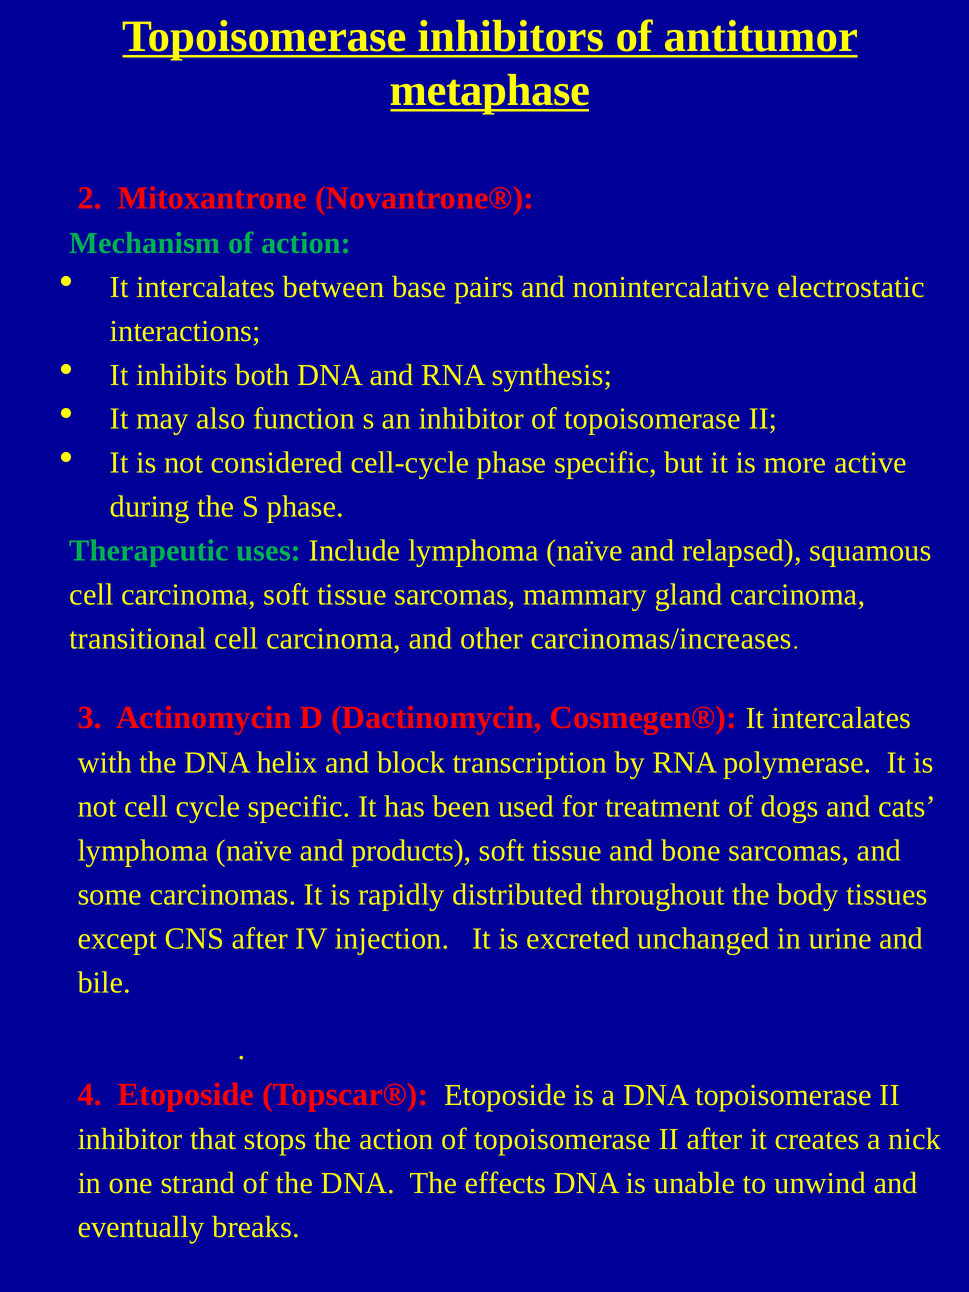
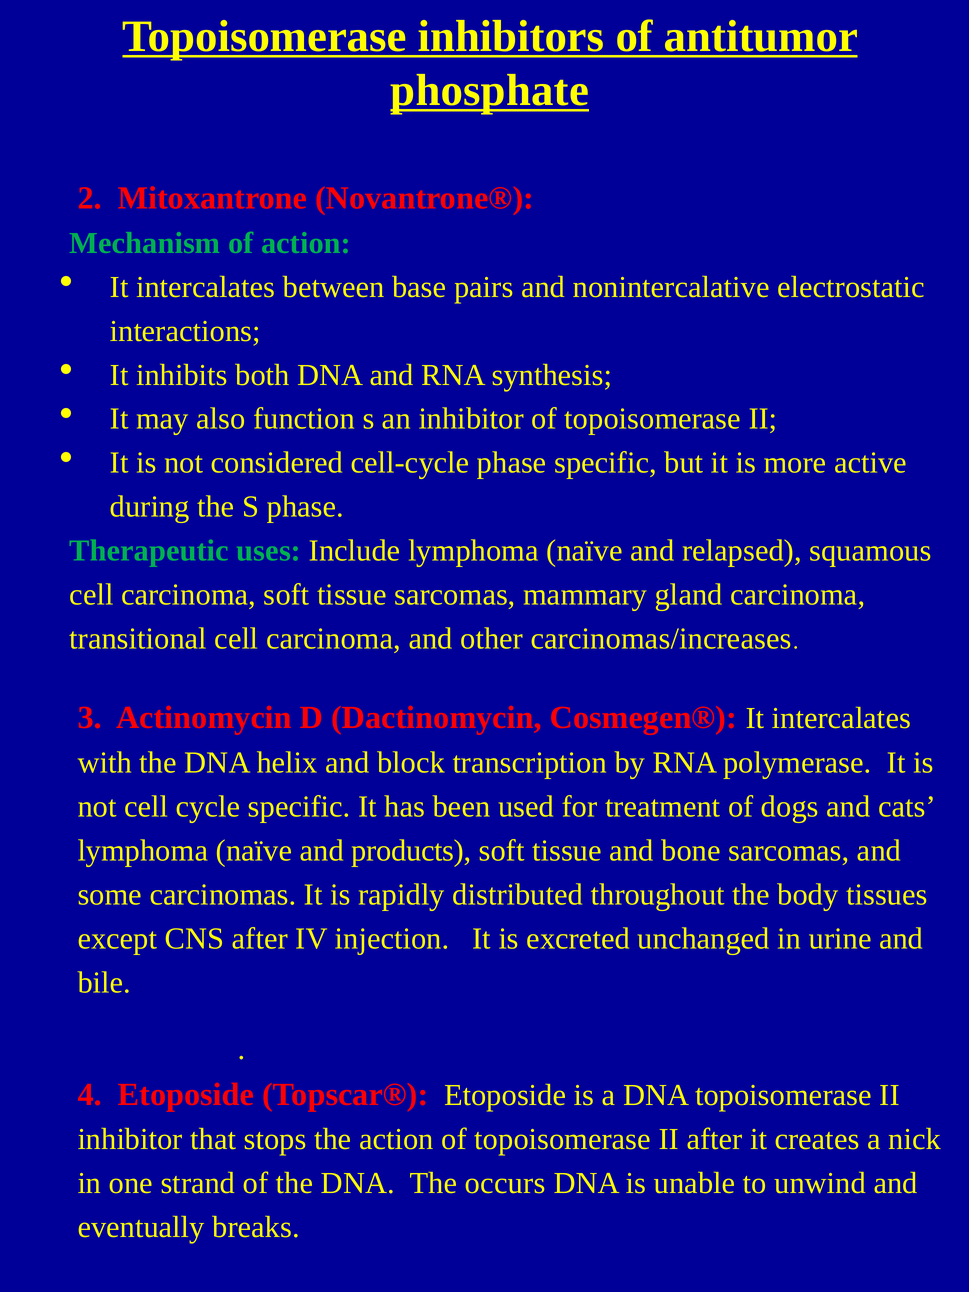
metaphase: metaphase -> phosphate
effects: effects -> occurs
